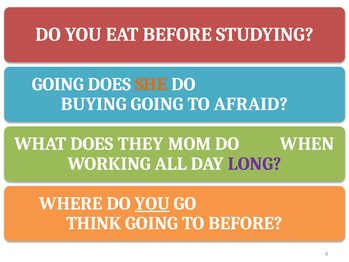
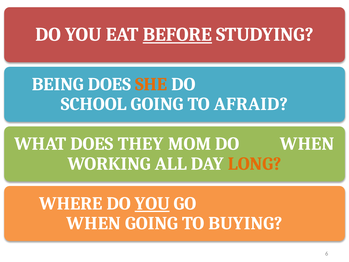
BEFORE at (177, 35) underline: none -> present
GOING at (58, 84): GOING -> BEING
BUYING: BUYING -> SCHOOL
LONG colour: purple -> orange
THINK at (94, 223): THINK -> WHEN
TO BEFORE: BEFORE -> BUYING
